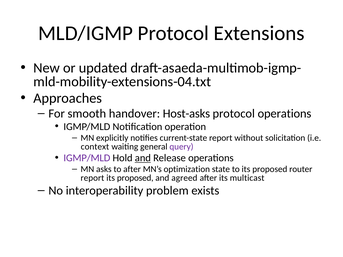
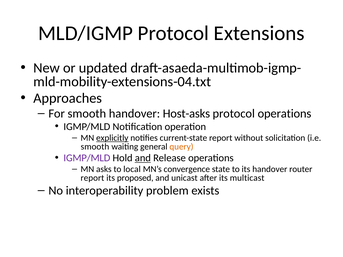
explicitly underline: none -> present
context at (95, 147): context -> smooth
query colour: purple -> orange
to after: after -> local
optimization: optimization -> convergence
to its proposed: proposed -> handover
agreed: agreed -> unicast
